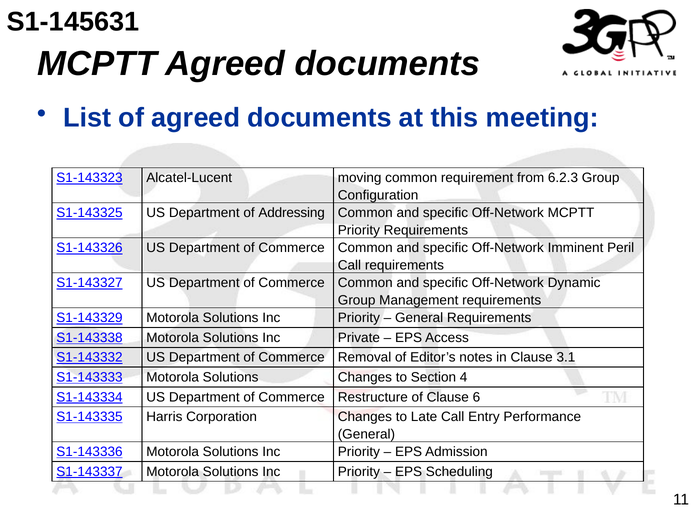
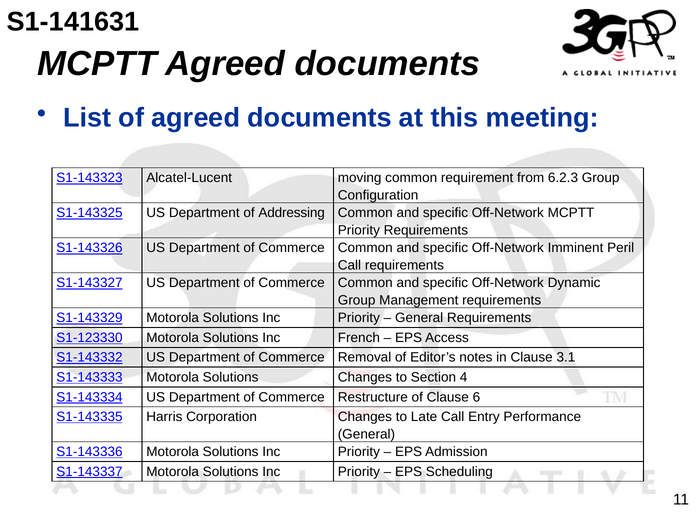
S1-145631: S1-145631 -> S1-141631
S1-143338: S1-143338 -> S1-123330
Private: Private -> French
